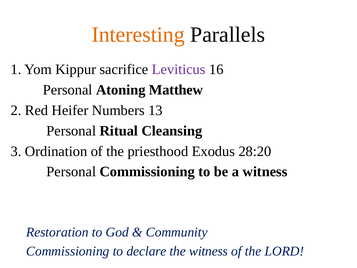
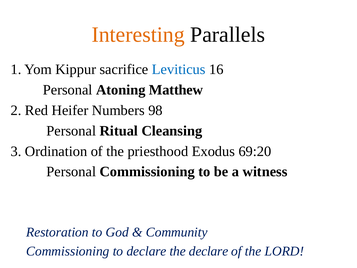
Leviticus colour: purple -> blue
13: 13 -> 98
28:20: 28:20 -> 69:20
the witness: witness -> declare
